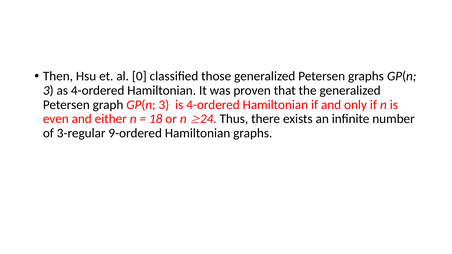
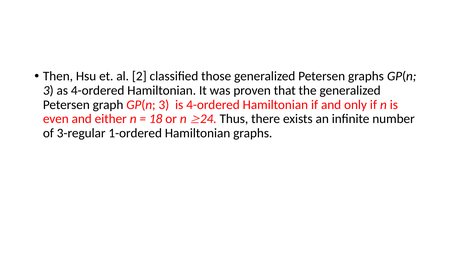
0: 0 -> 2
9-ordered: 9-ordered -> 1-ordered
